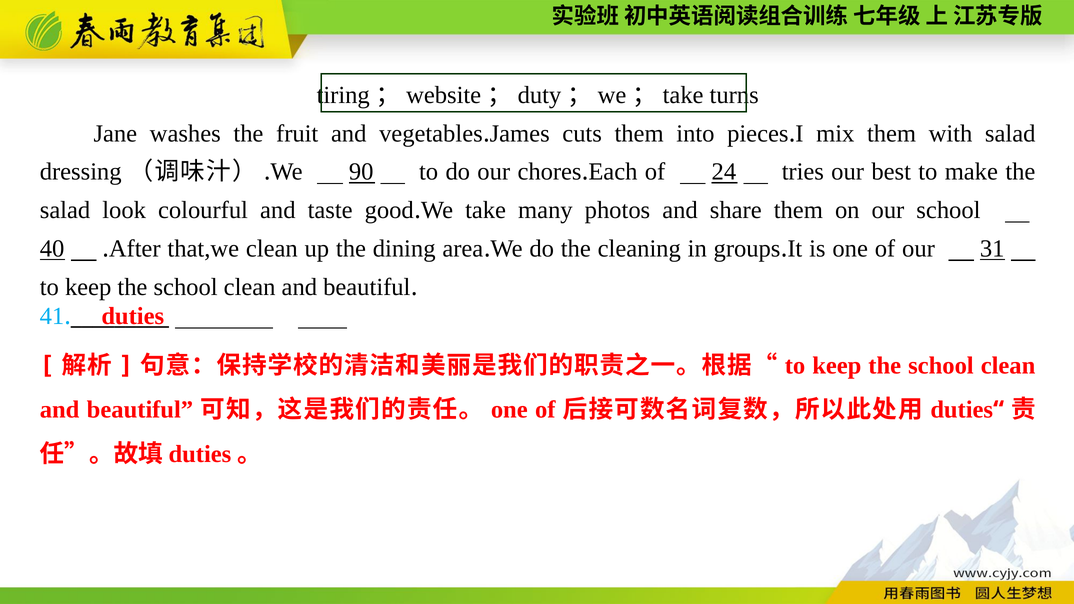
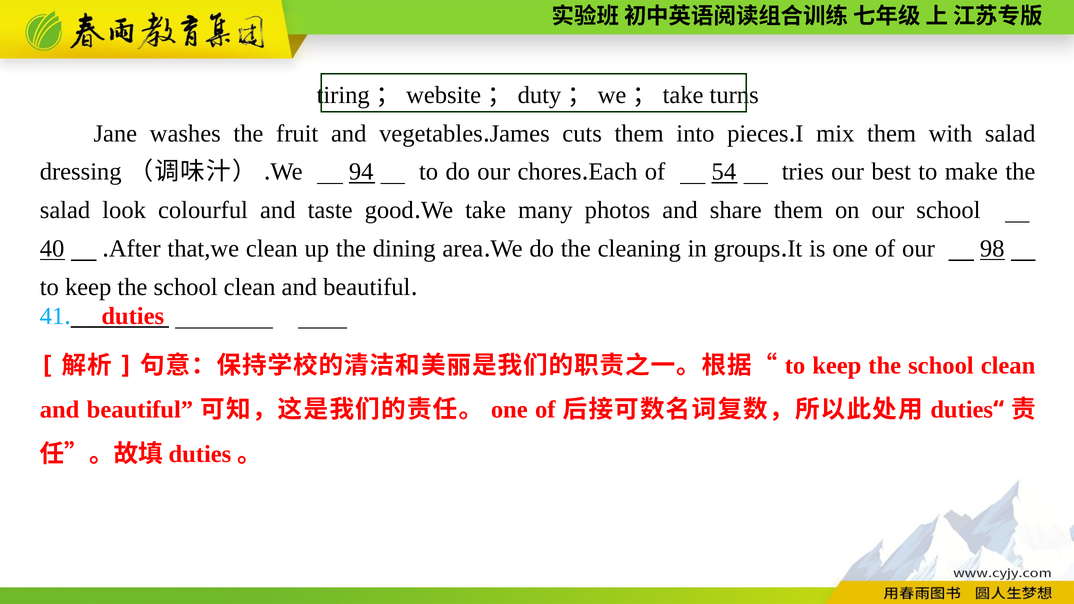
90: 90 -> 94
24: 24 -> 54
31: 31 -> 98
